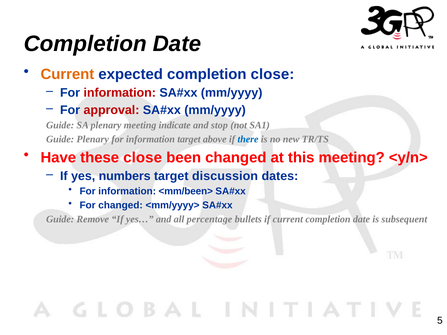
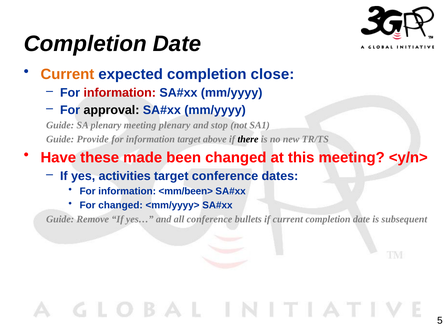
approval colour: red -> black
meeting indicate: indicate -> plenary
Guide Plenary: Plenary -> Provide
there colour: blue -> black
these close: close -> made
numbers: numbers -> activities
target discussion: discussion -> conference
all percentage: percentage -> conference
